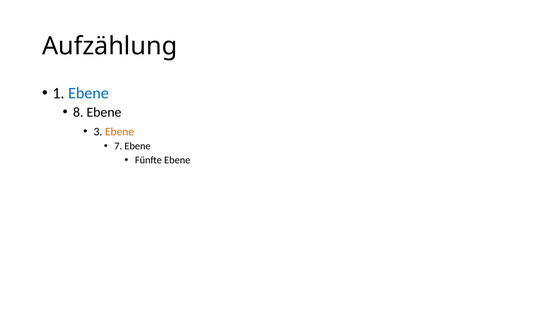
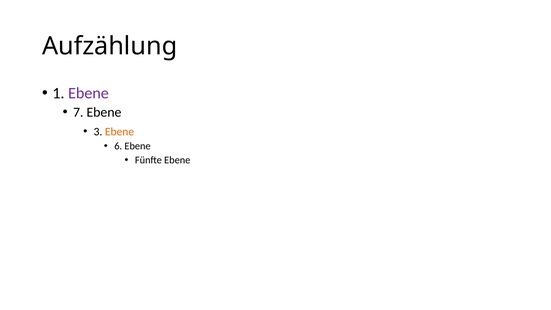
Ebene at (88, 93) colour: blue -> purple
8: 8 -> 7
7: 7 -> 6
